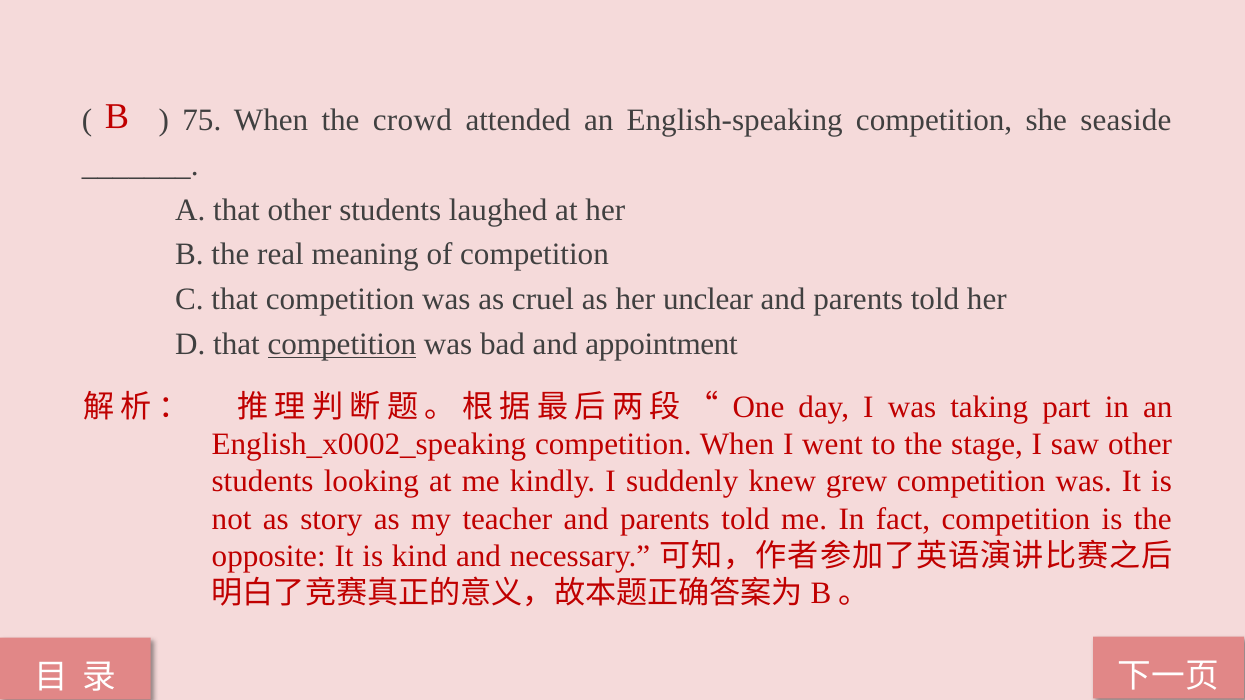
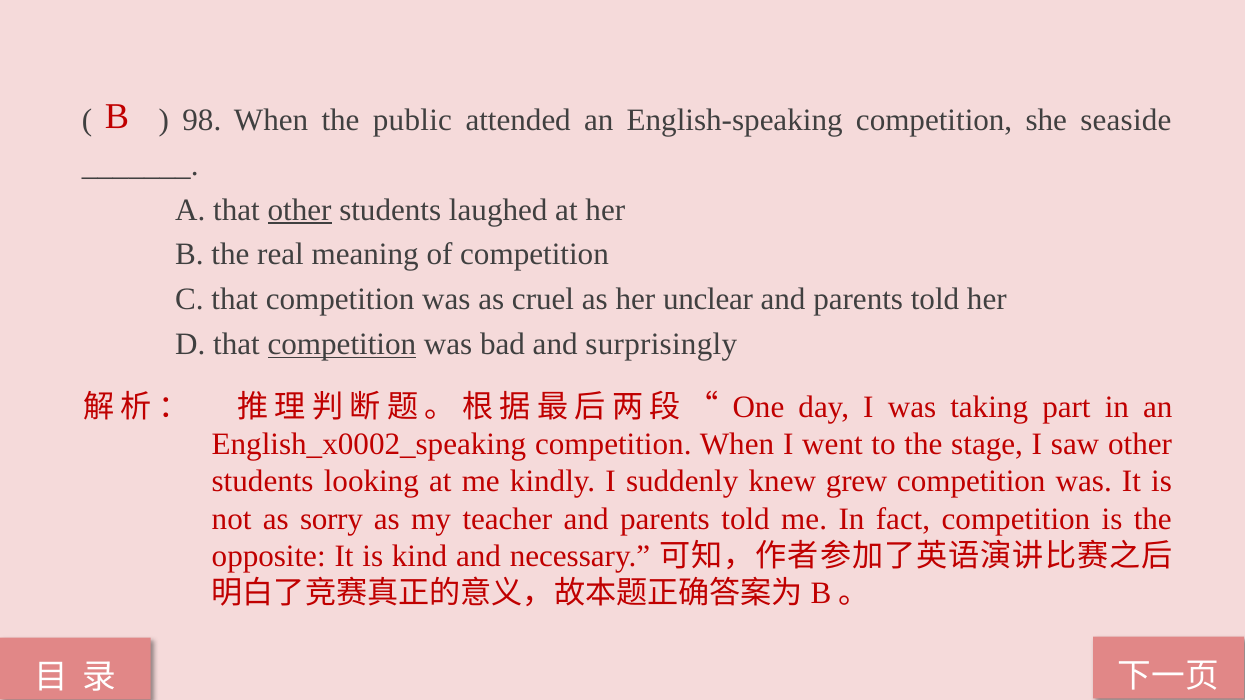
75: 75 -> 98
crowd: crowd -> public
other at (300, 210) underline: none -> present
appointment: appointment -> surprisingly
story: story -> sorry
